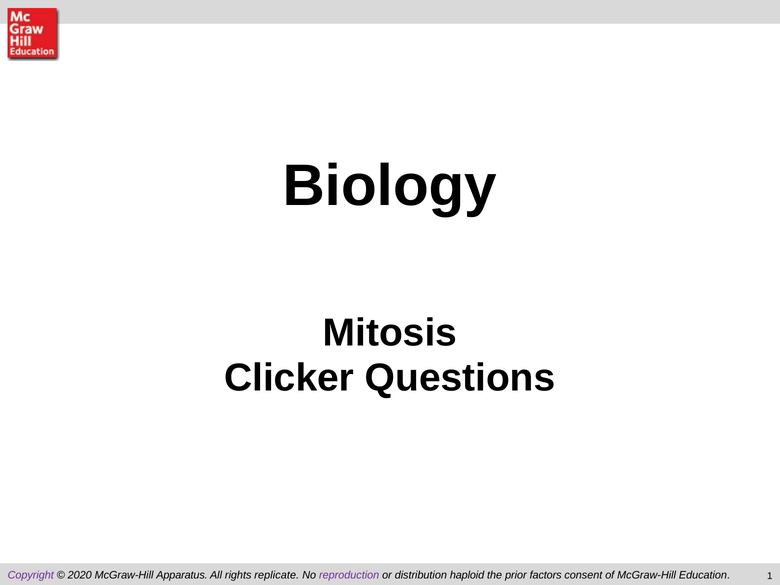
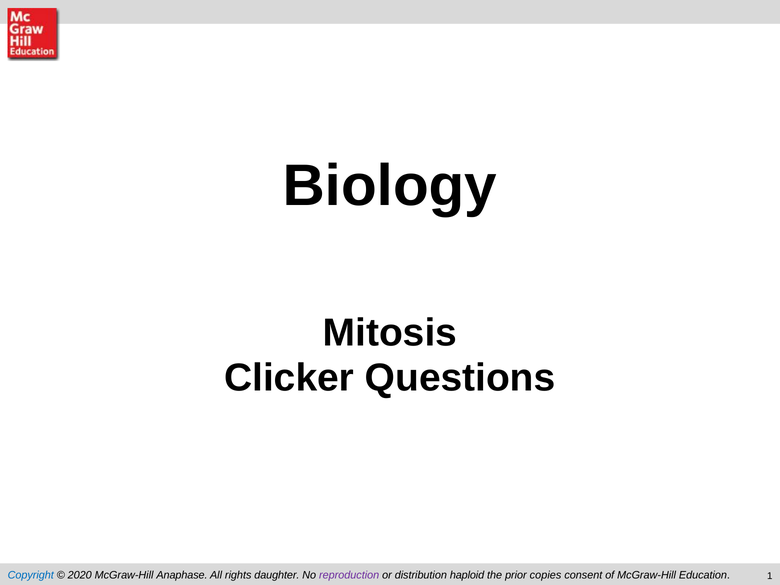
Copyright colour: purple -> blue
Apparatus: Apparatus -> Anaphase
replicate: replicate -> daughter
factors: factors -> copies
